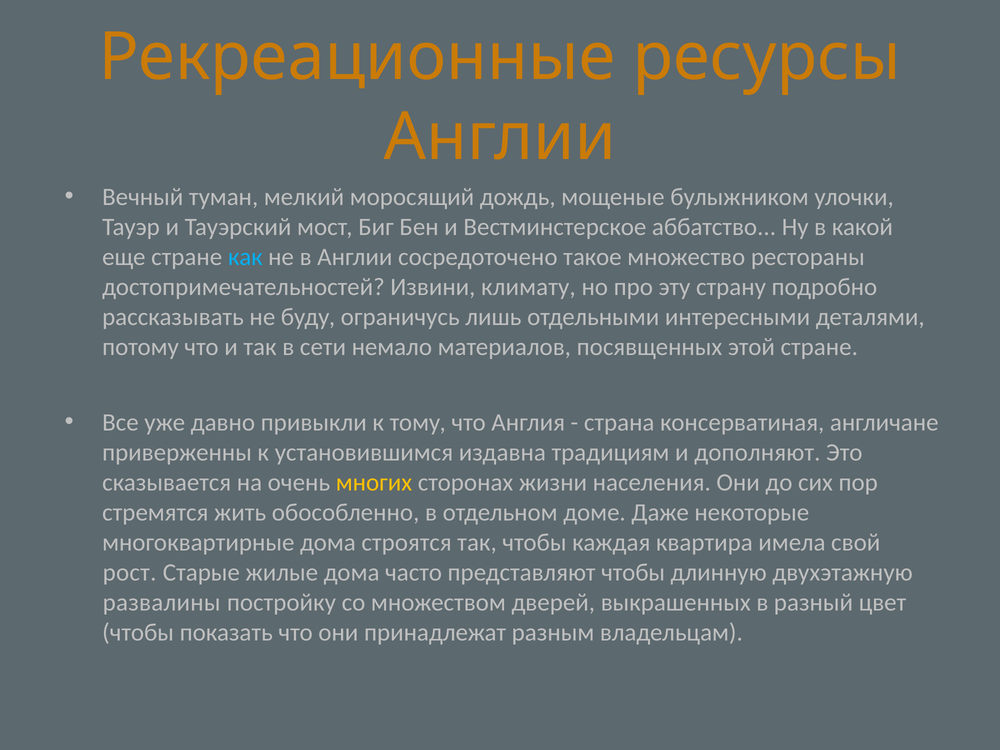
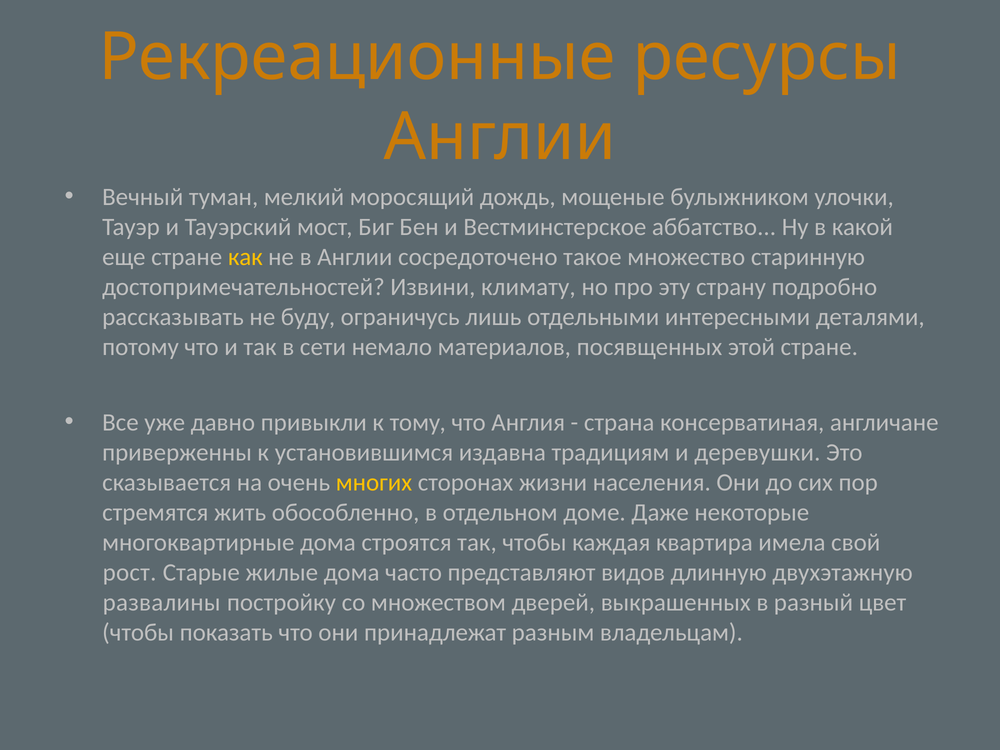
как colour: light blue -> yellow
рестораны: рестораны -> старинную
дополняют: дополняют -> деревушки
представляют чтобы: чтобы -> видов
